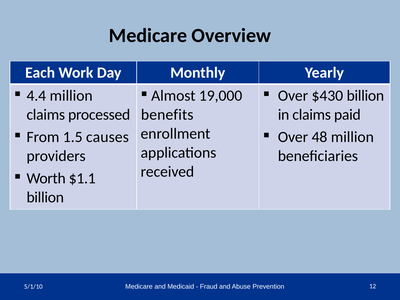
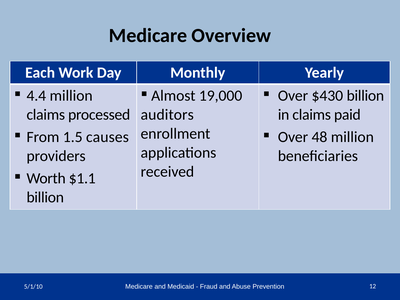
benefits: benefits -> auditors
